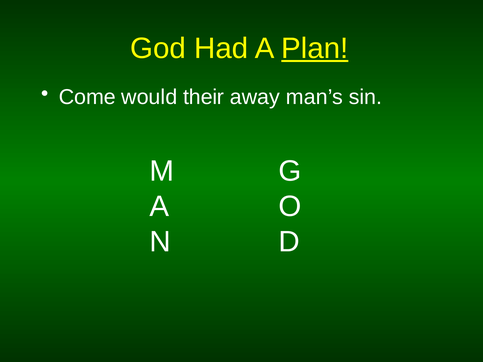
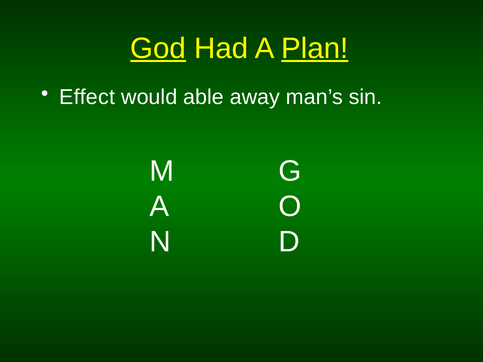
God underline: none -> present
Come: Come -> Effect
their: their -> able
